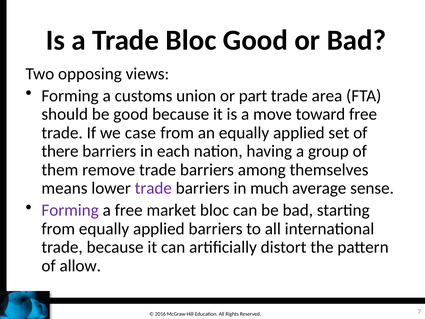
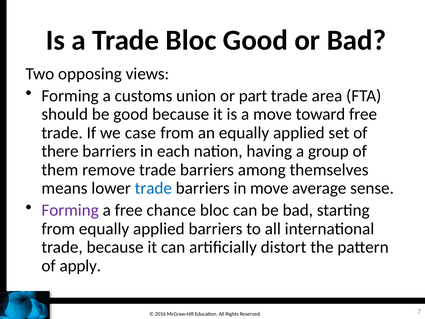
trade at (153, 188) colour: purple -> blue
in much: much -> move
market: market -> chance
allow: allow -> apply
